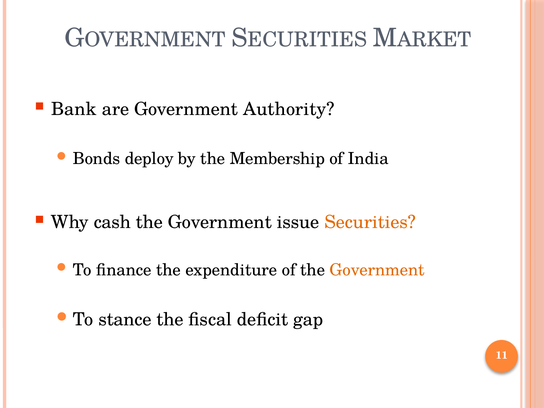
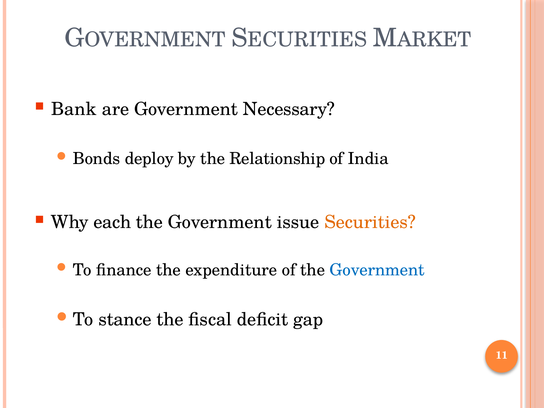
Authority: Authority -> Necessary
Membership: Membership -> Relationship
cash: cash -> each
Government at (377, 270) colour: orange -> blue
